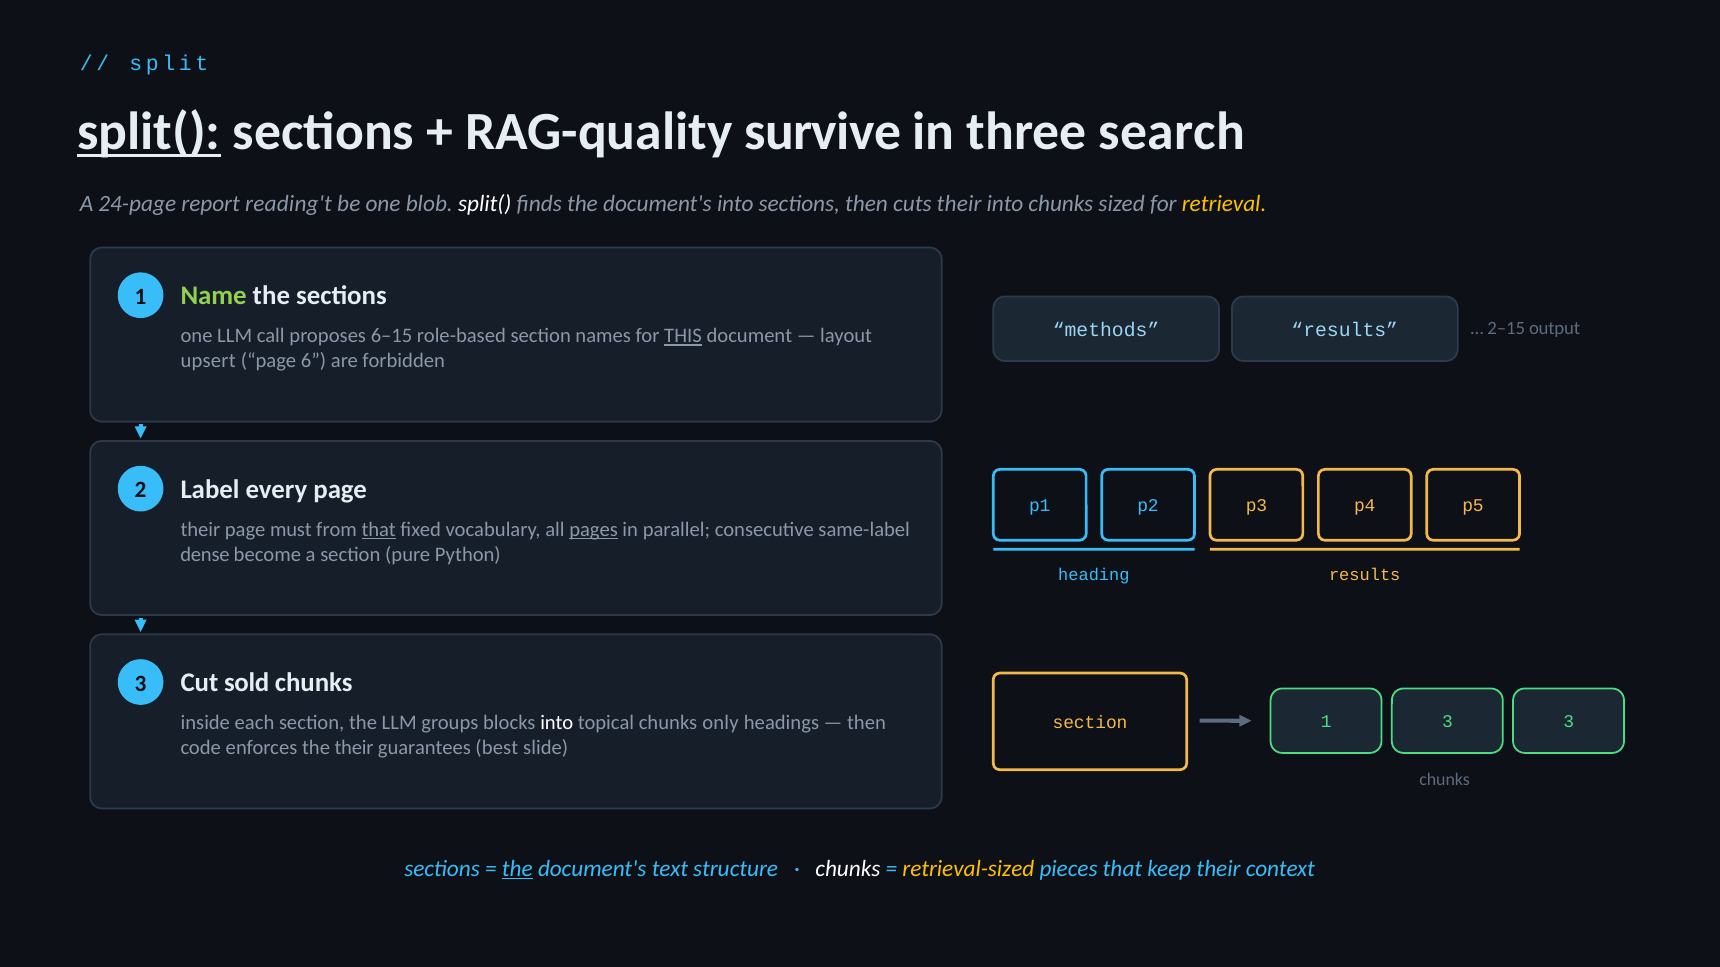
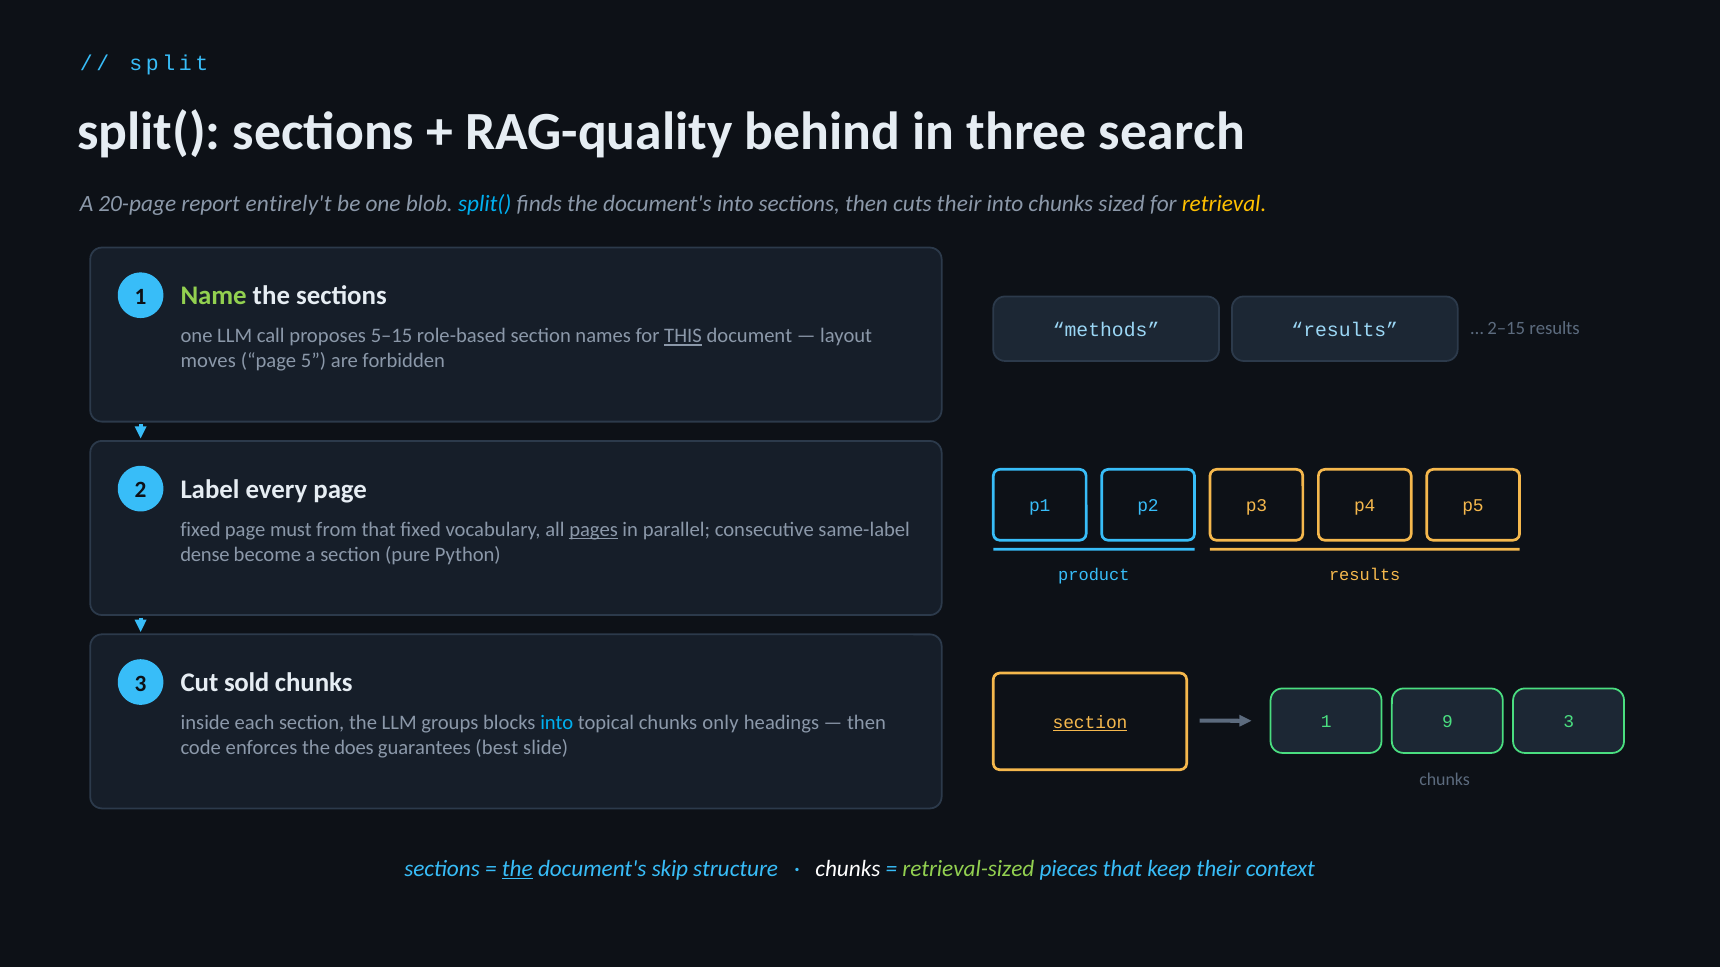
split( at (149, 132) underline: present -> none
survive: survive -> behind
24-page: 24-page -> 20-page
reading't: reading't -> entirely't
split( at (485, 204) colour: white -> light blue
2–15 output: output -> results
6–15: 6–15 -> 5–15
upsert: upsert -> moves
6: 6 -> 5
their at (200, 530): their -> fixed
that at (379, 530) underline: present -> none
heading: heading -> product
into at (557, 723) colour: white -> light blue
section at (1090, 723) underline: none -> present
1 3: 3 -> 9
the their: their -> does
text: text -> skip
retrieval-sized colour: yellow -> light green
